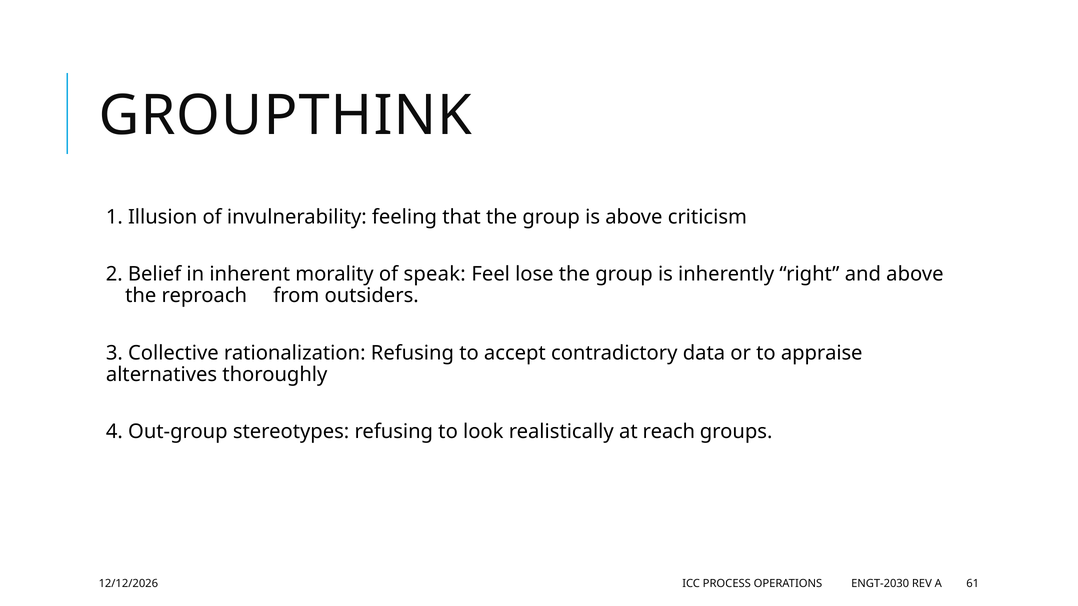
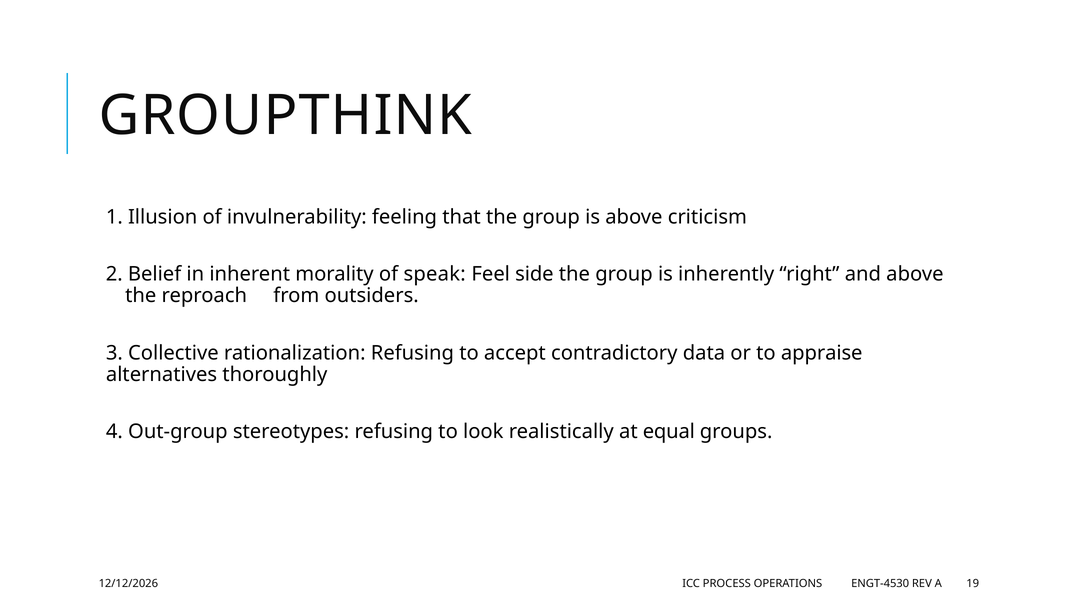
lose: lose -> side
reach: reach -> equal
ENGT-2030: ENGT-2030 -> ENGT-4530
61: 61 -> 19
